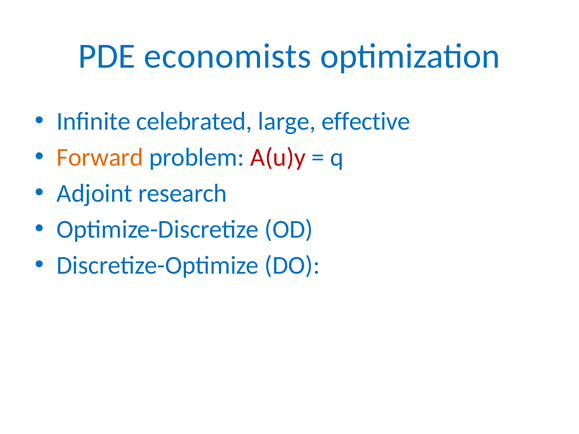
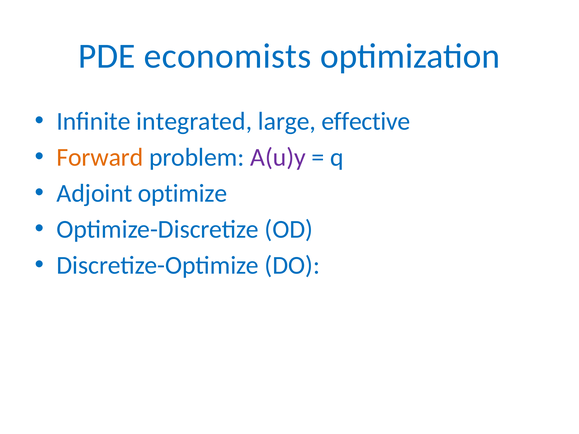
celebrated: celebrated -> integrated
A(u)y colour: red -> purple
research: research -> optimize
